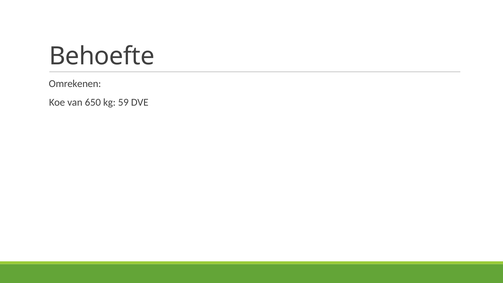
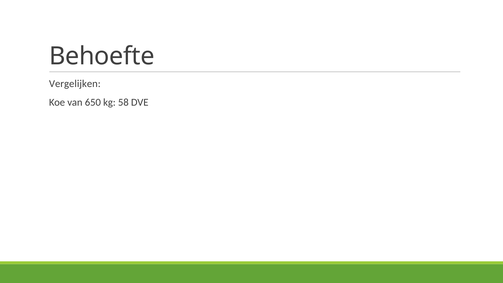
Omrekenen: Omrekenen -> Vergelijken
59: 59 -> 58
